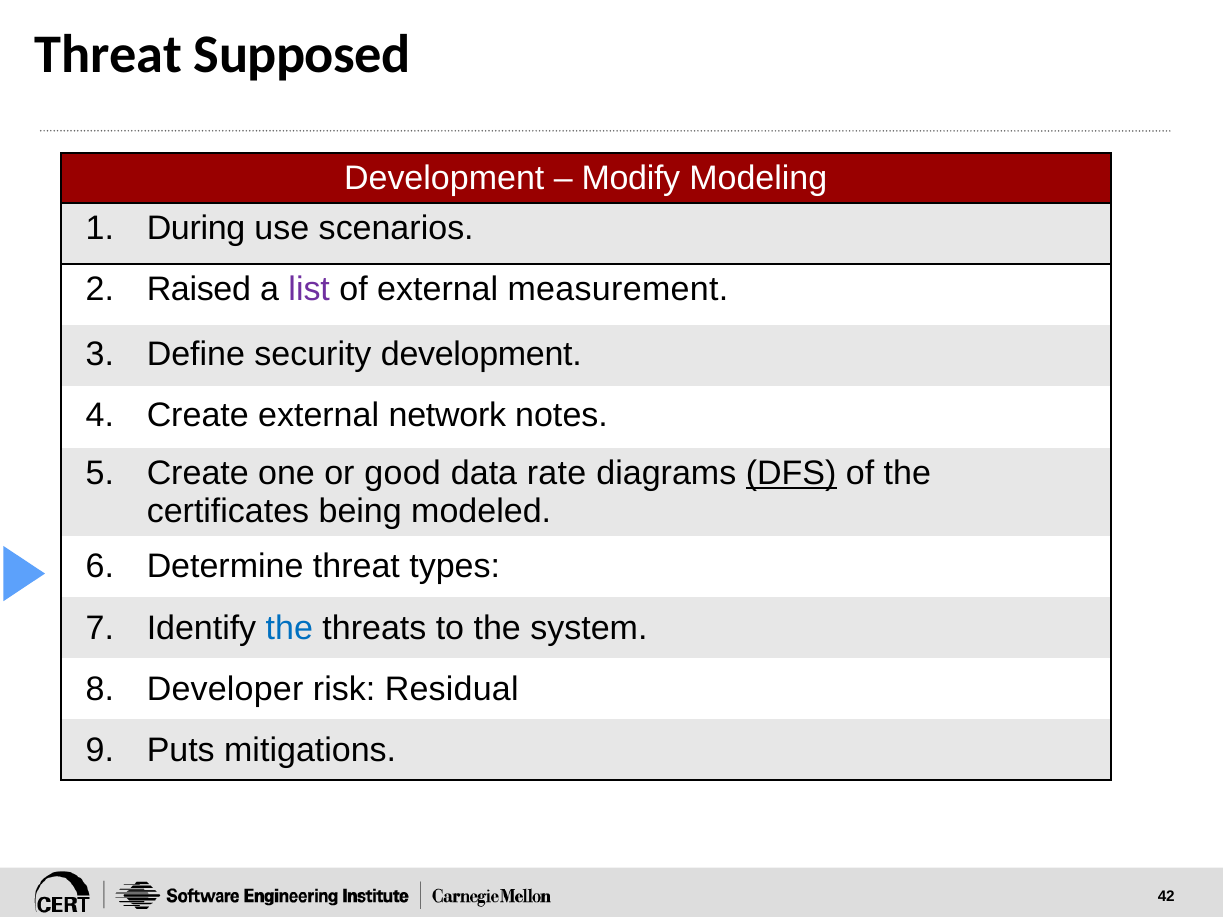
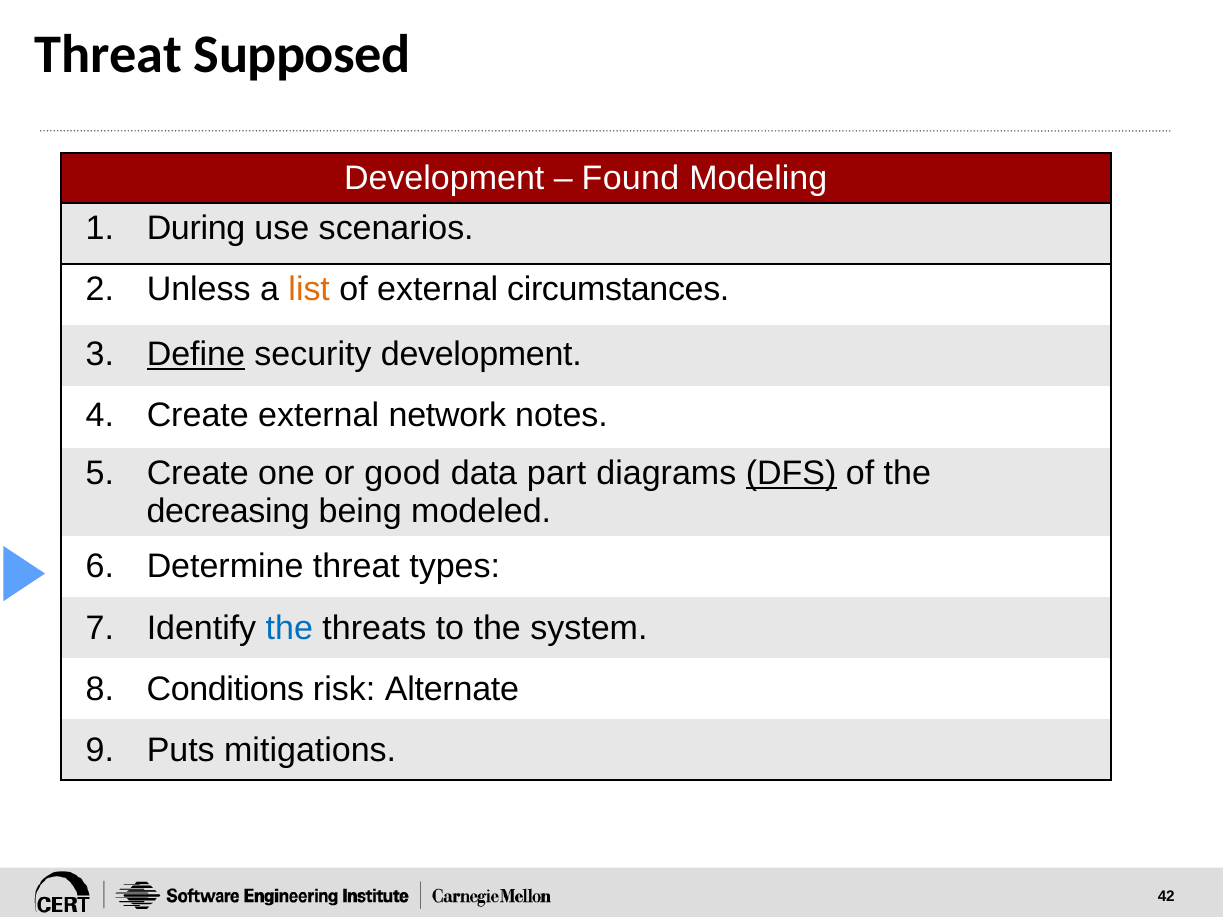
Modify: Modify -> Found
Raised: Raised -> Unless
list colour: purple -> orange
measurement: measurement -> circumstances
Define underline: none -> present
rate: rate -> part
certificates: certificates -> decreasing
Developer: Developer -> Conditions
Residual: Residual -> Alternate
